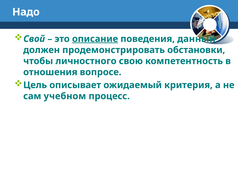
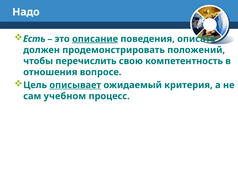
Свой: Свой -> Есть
данный: данный -> описать
обстановки: обстановки -> положений
личностного: личностного -> перечислить
описывает underline: none -> present
